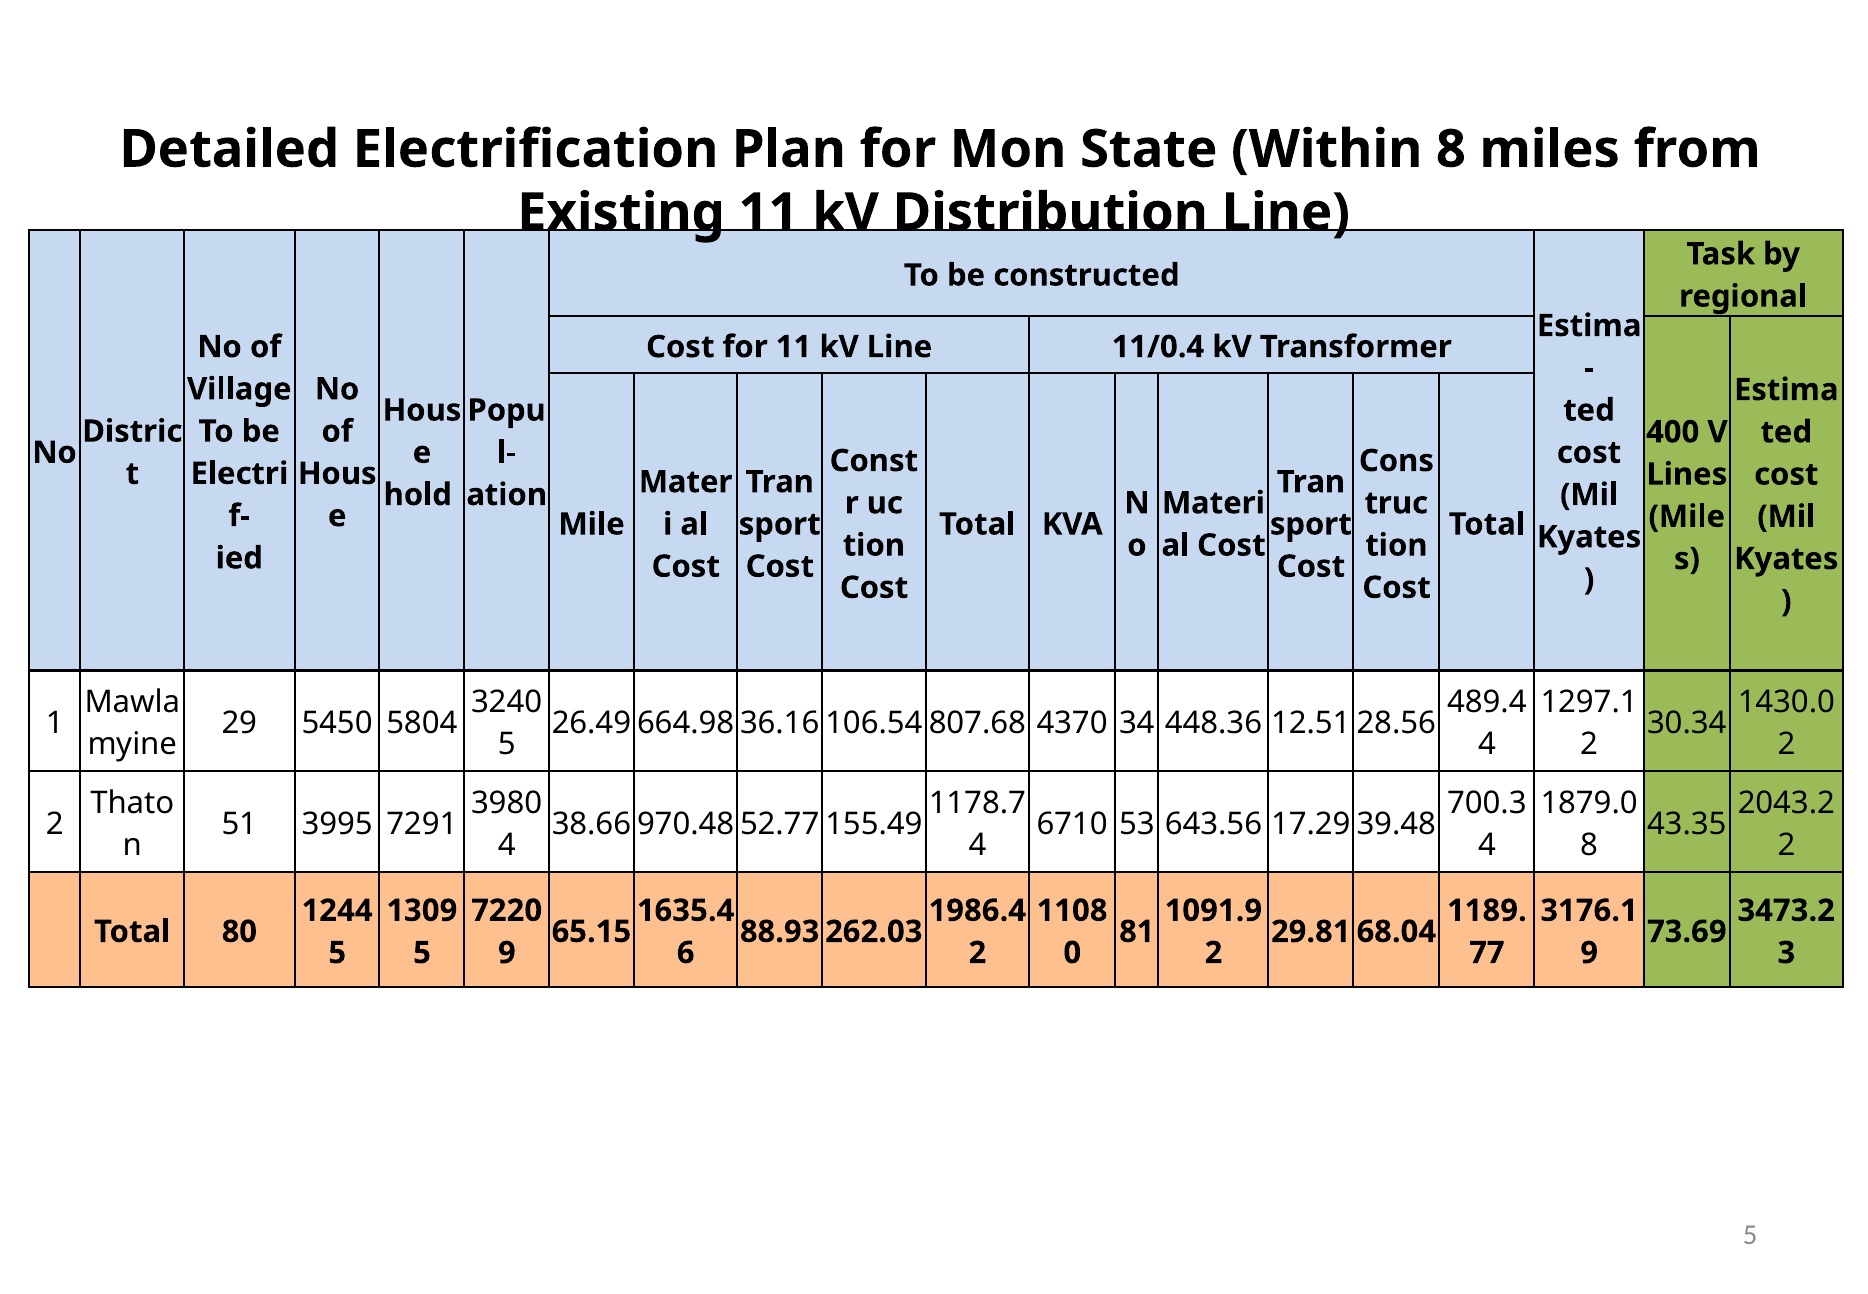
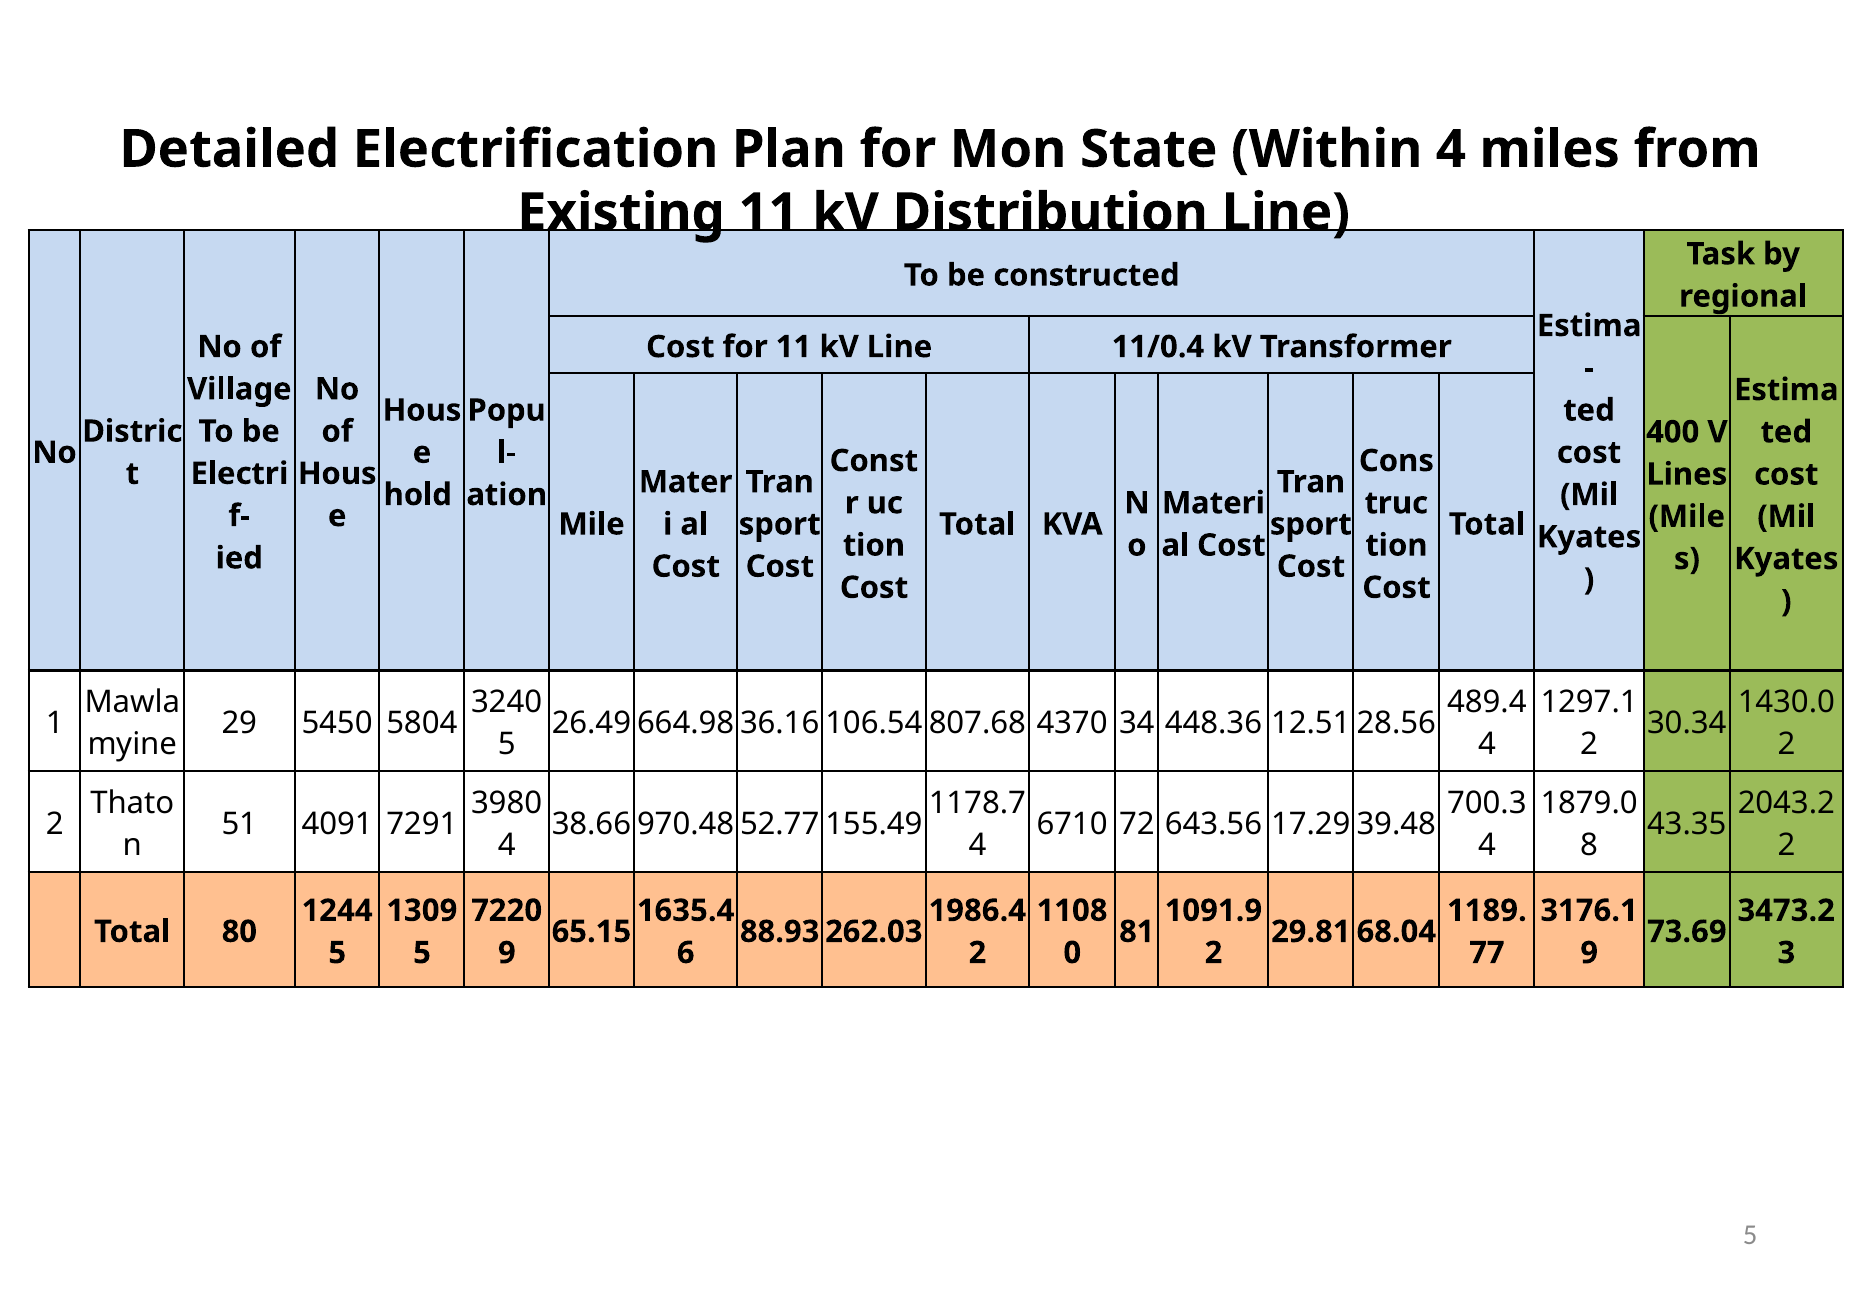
Within 8: 8 -> 4
3995: 3995 -> 4091
53: 53 -> 72
